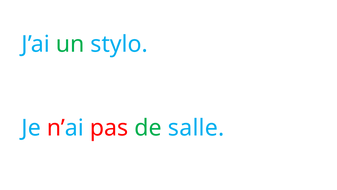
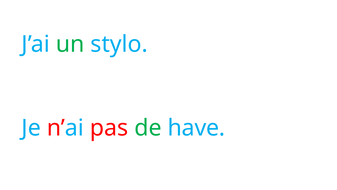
salle: salle -> have
